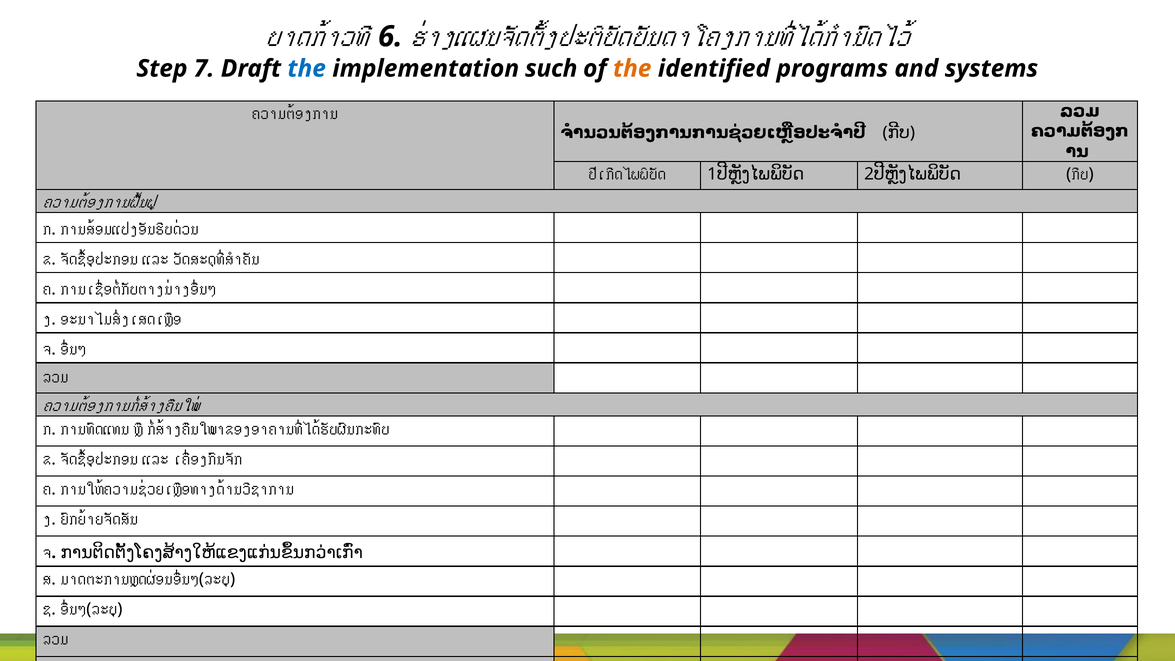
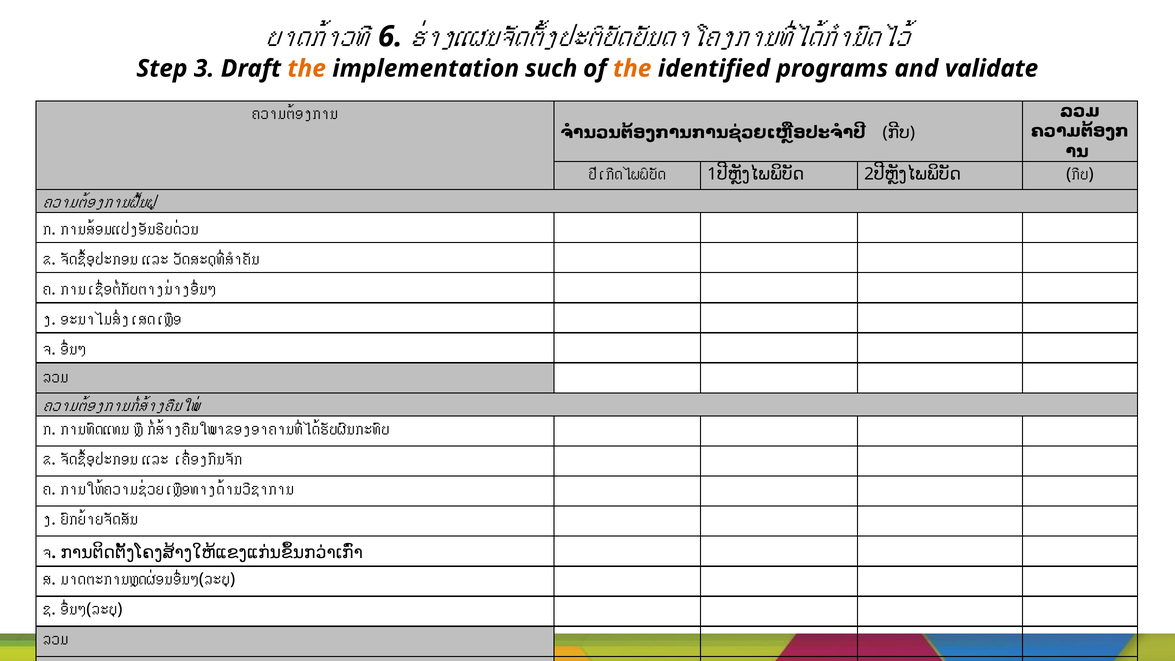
7: 7 -> 3
the at (307, 69) colour: blue -> orange
systems: systems -> validate
